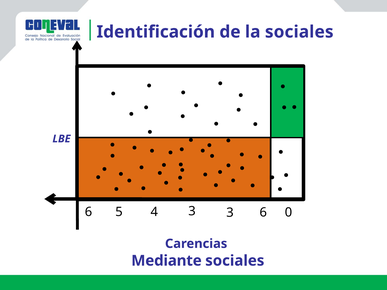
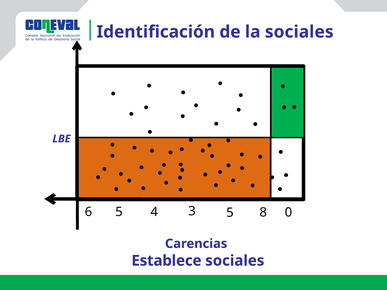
5 3: 3 -> 5
4 6: 6 -> 8
Mediante: Mediante -> Establece
